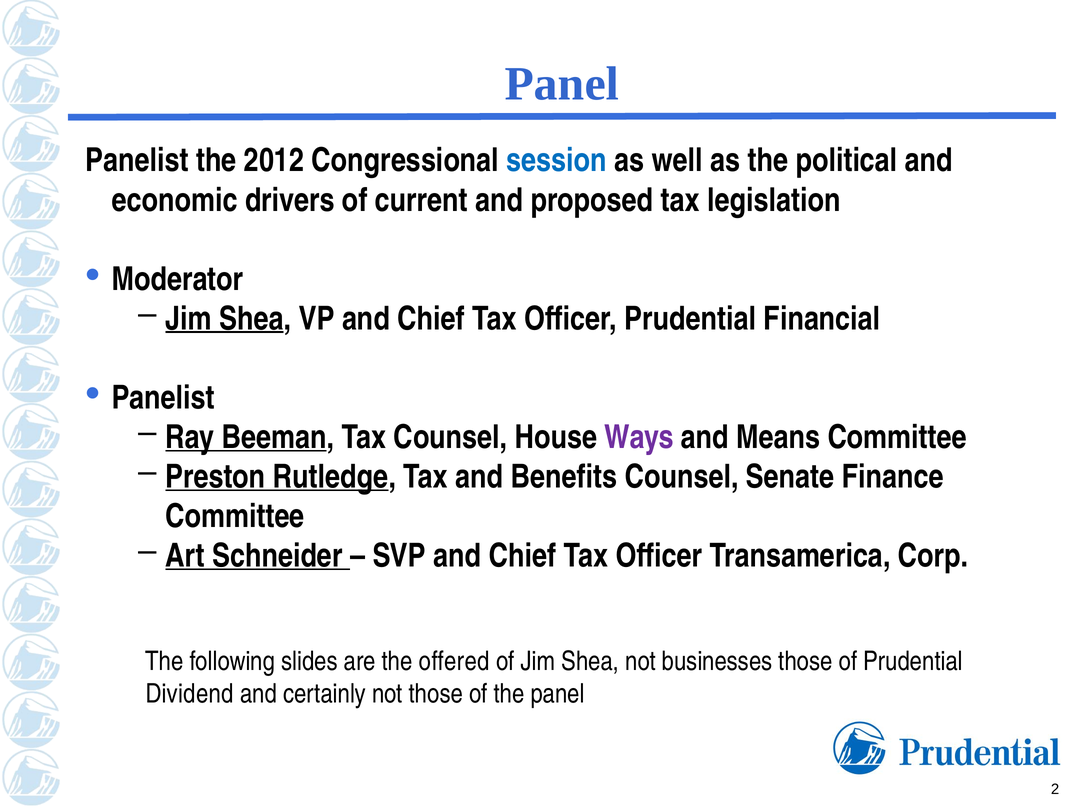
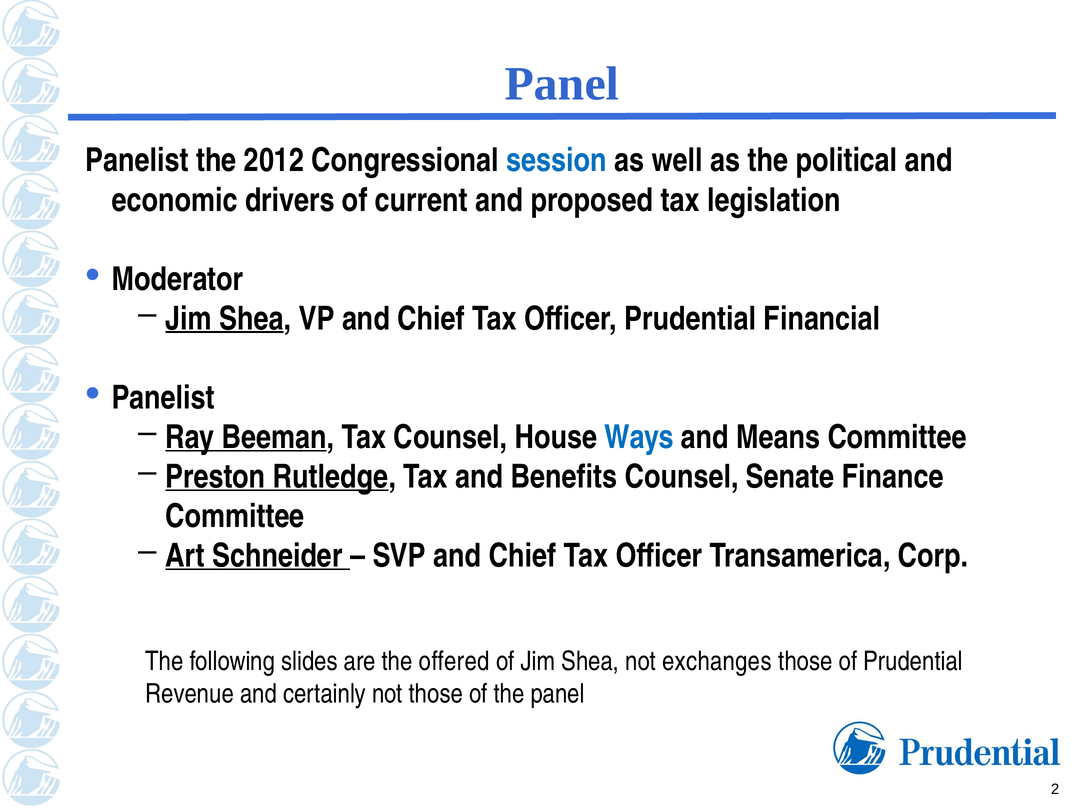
Ways colour: purple -> blue
businesses: businesses -> exchanges
Dividend: Dividend -> Revenue
